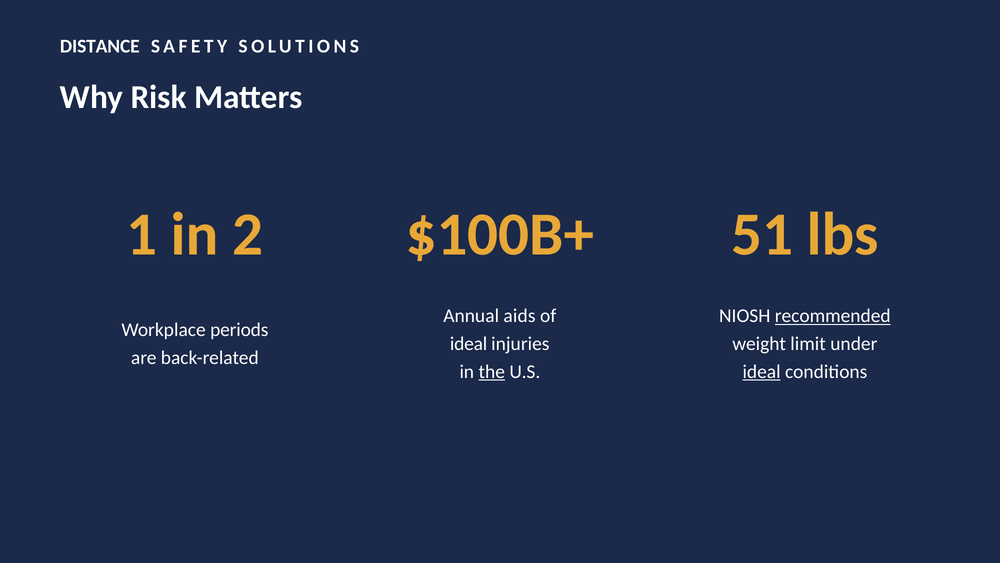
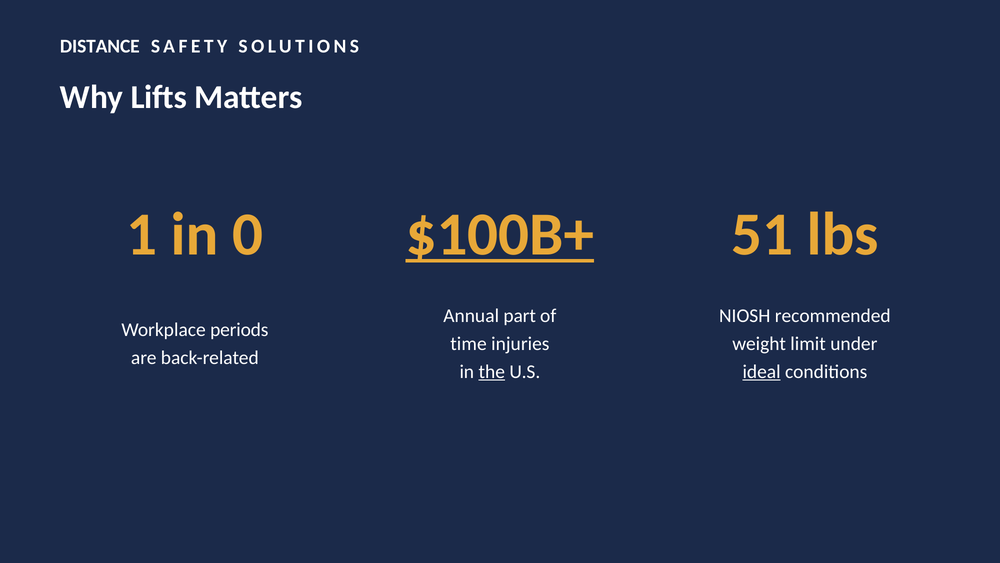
Risk: Risk -> Lifts
2: 2 -> 0
$100B+ underline: none -> present
aids: aids -> part
recommended underline: present -> none
ideal at (469, 344): ideal -> time
